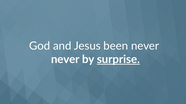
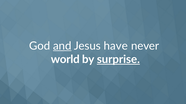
and underline: none -> present
been: been -> have
never at (65, 60): never -> world
